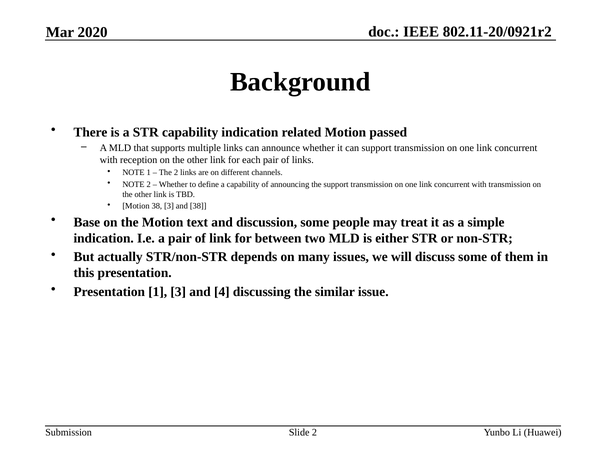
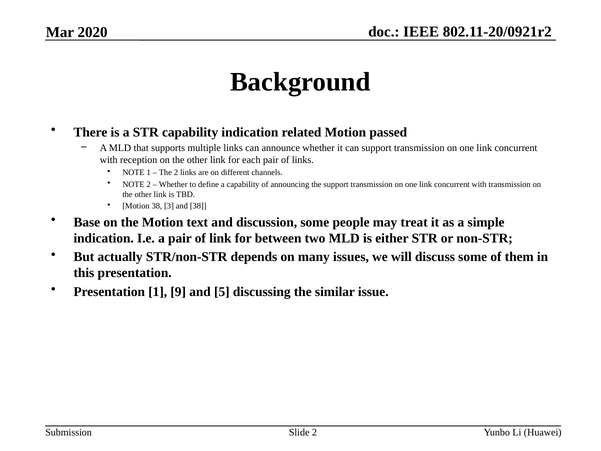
1 3: 3 -> 9
4: 4 -> 5
